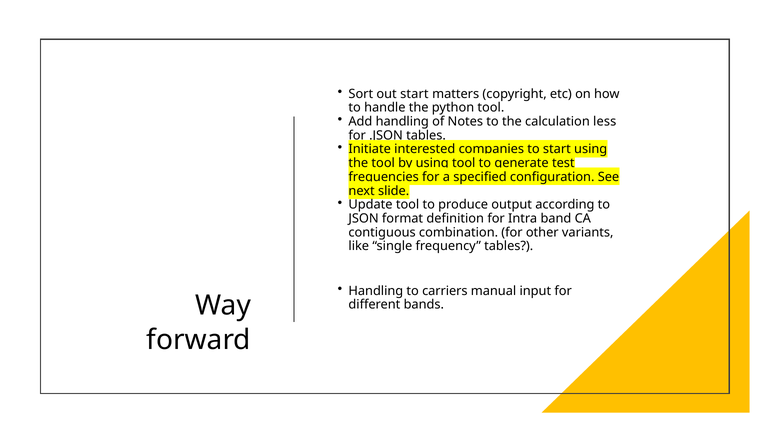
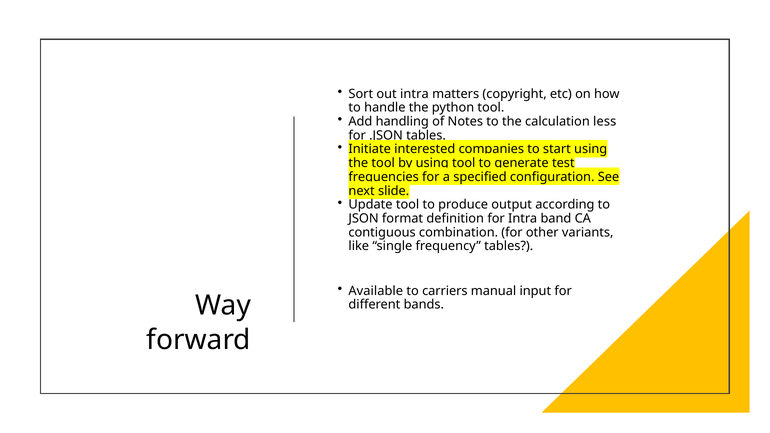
out start: start -> intra
Handling at (376, 291): Handling -> Available
